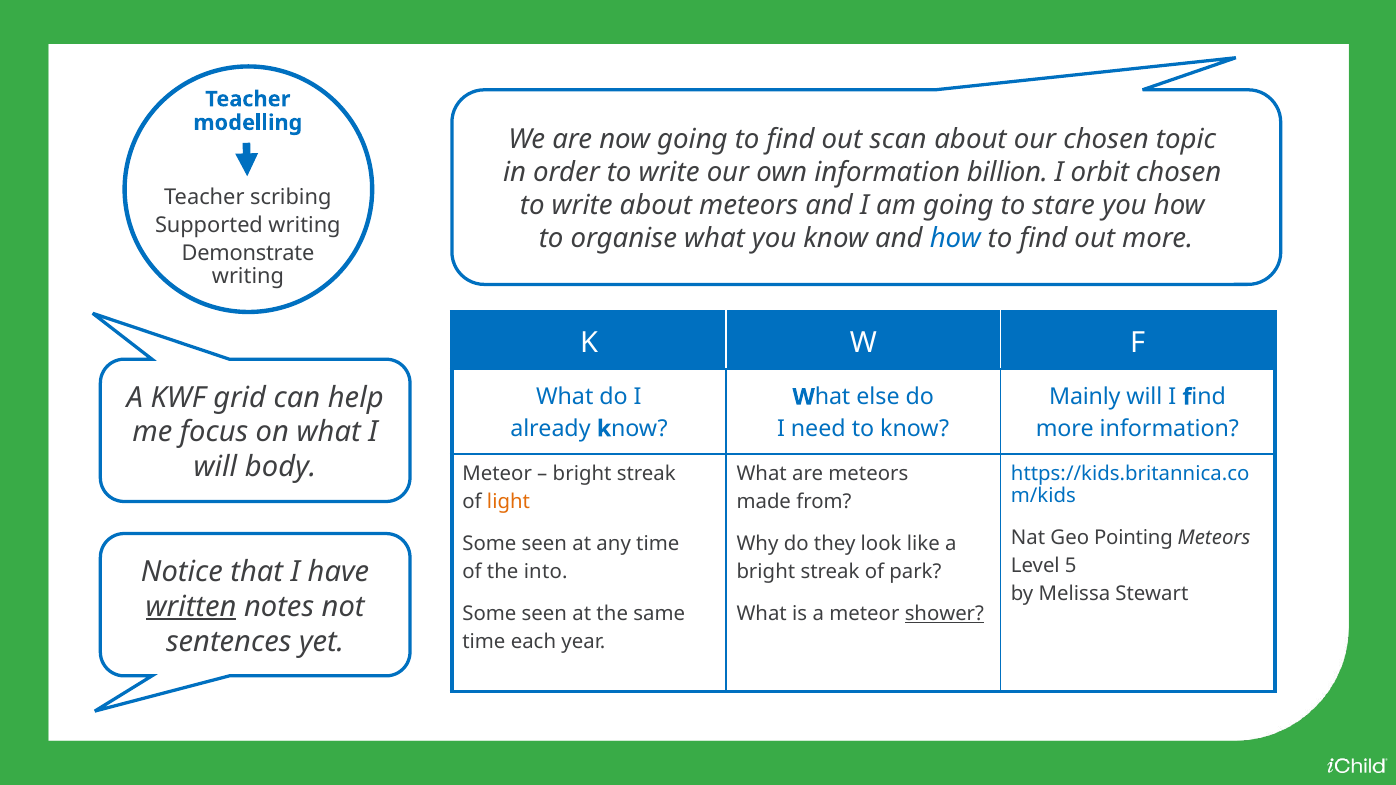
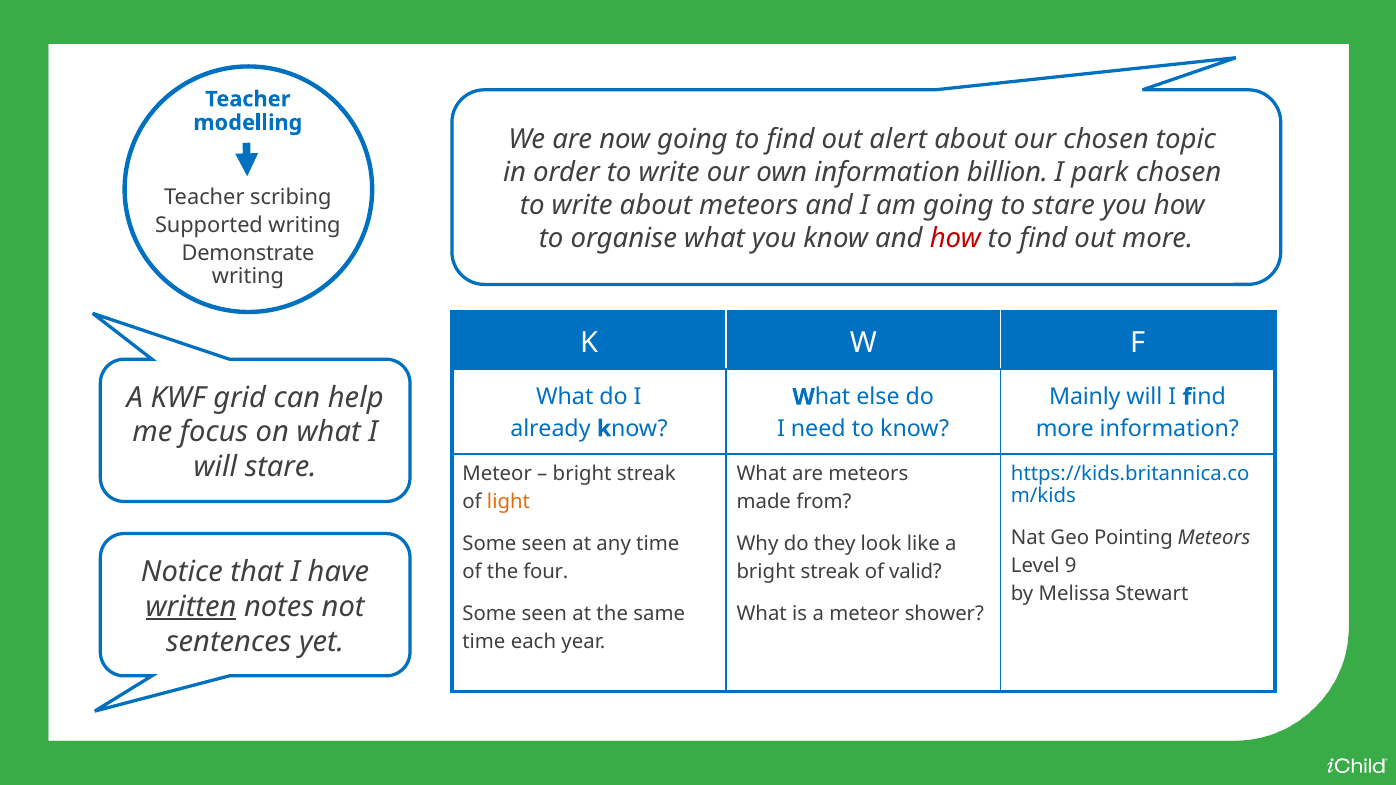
scan: scan -> alert
orbit: orbit -> park
how at (955, 239) colour: blue -> red
will body: body -> stare
5: 5 -> 9
into: into -> four
park: park -> valid
shower underline: present -> none
